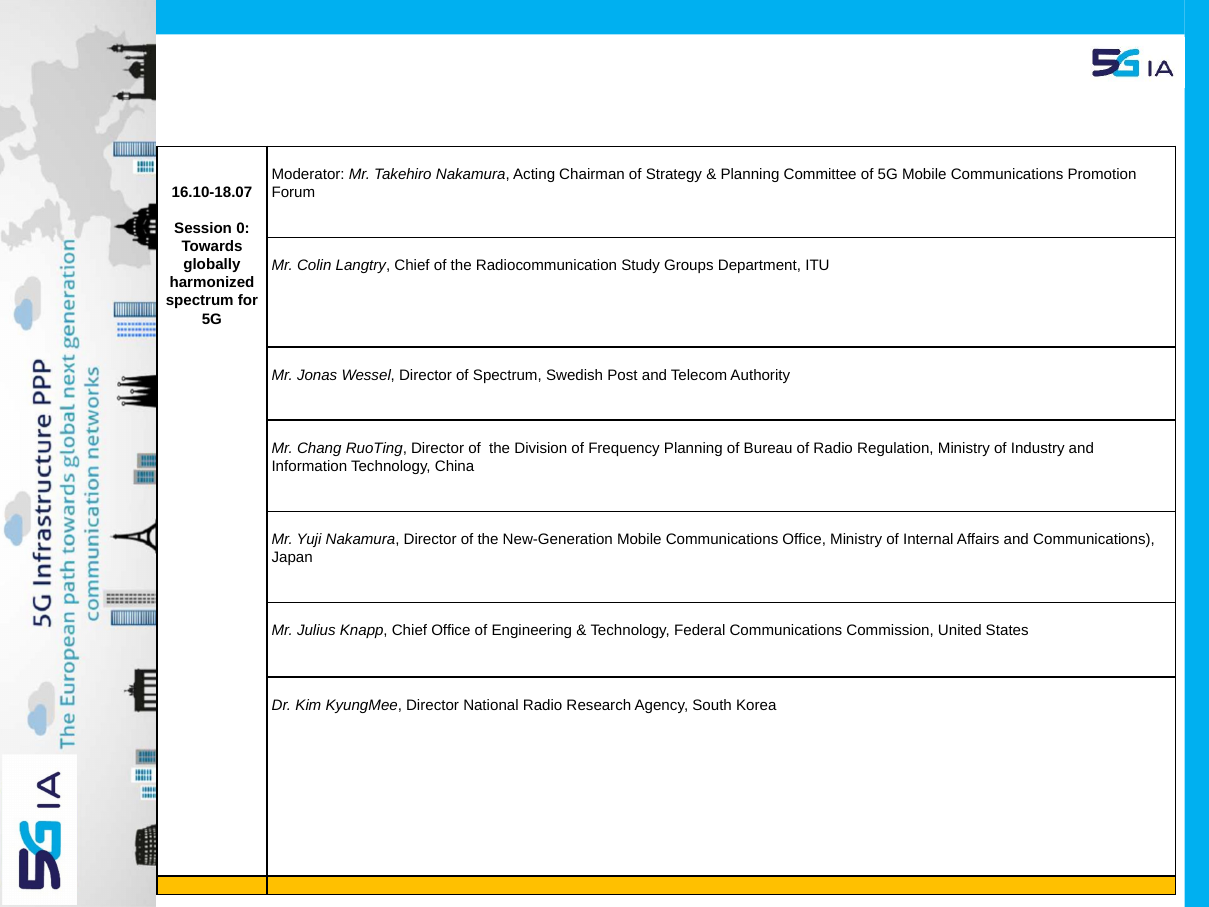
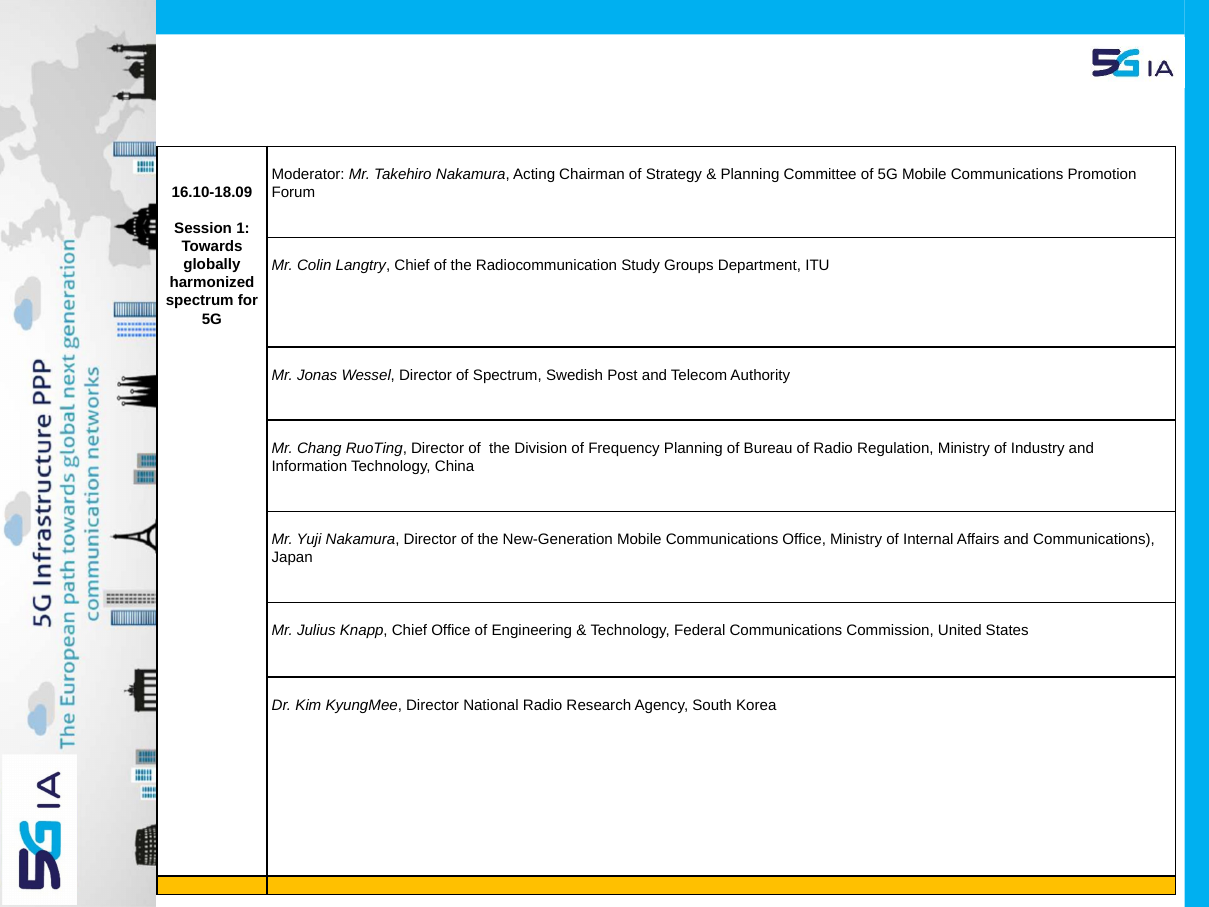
16.10-18.07: 16.10-18.07 -> 16.10-18.09
0: 0 -> 1
